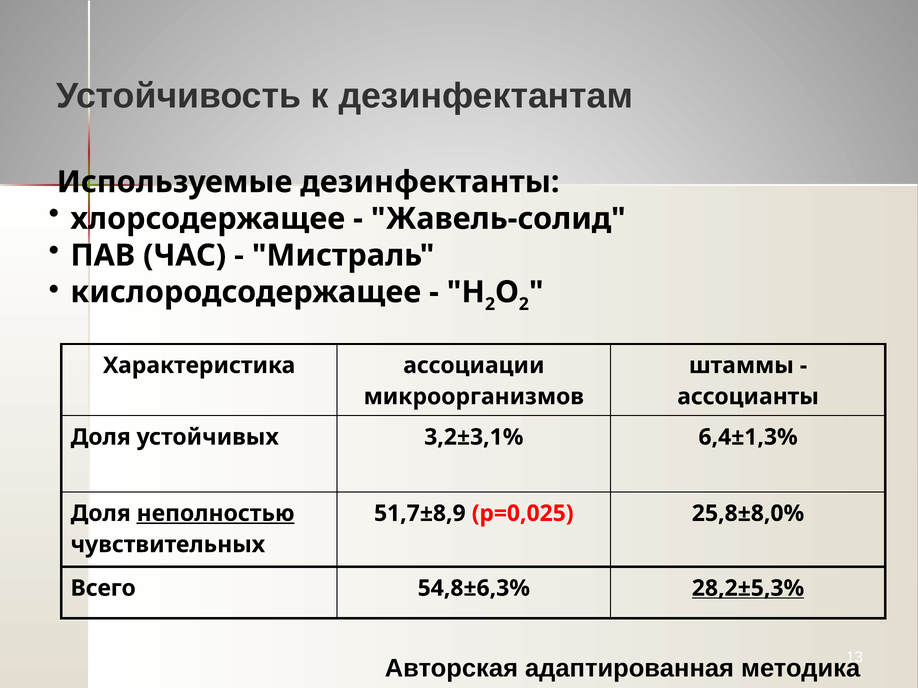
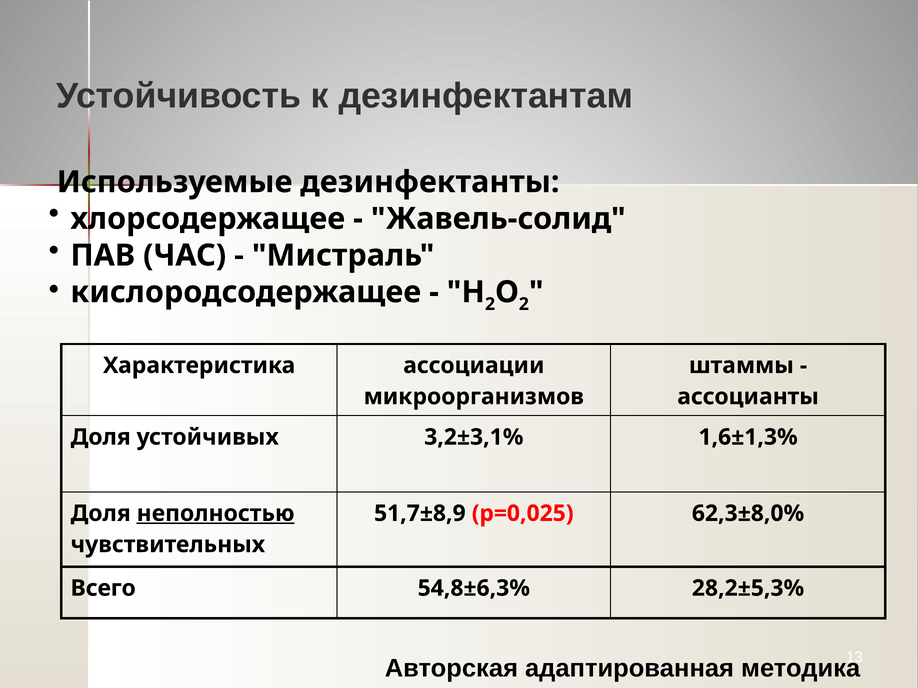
6,4±1,3%: 6,4±1,3% -> 1,6±1,3%
25,8±8,0%: 25,8±8,0% -> 62,3±8,0%
28,2±5,3% underline: present -> none
